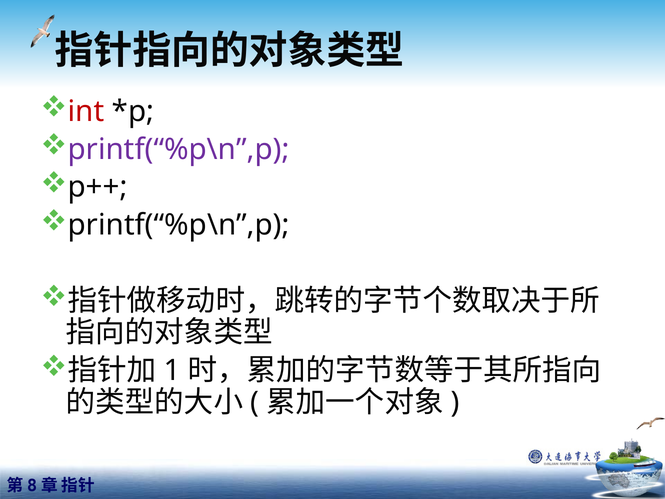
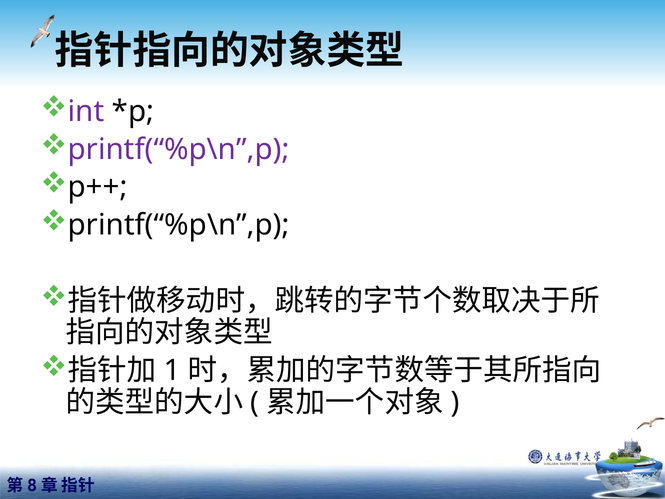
int colour: red -> purple
